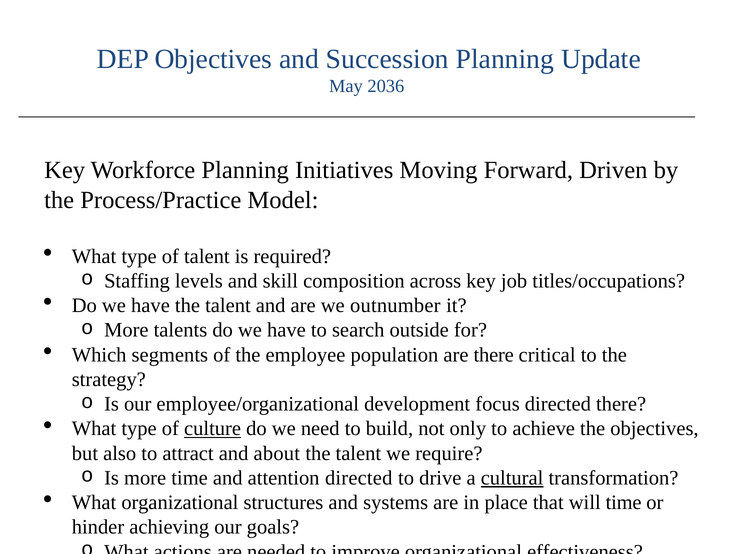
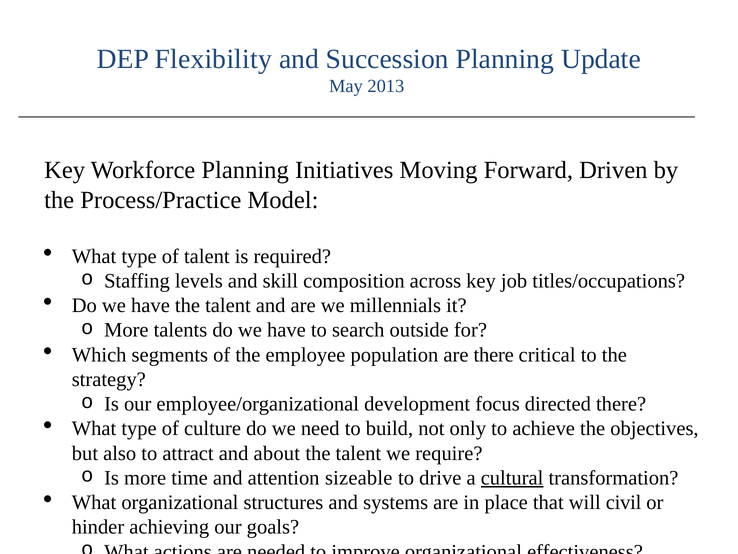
DEP Objectives: Objectives -> Flexibility
2036: 2036 -> 2013
outnumber: outnumber -> millennials
culture underline: present -> none
attention directed: directed -> sizeable
will time: time -> civil
